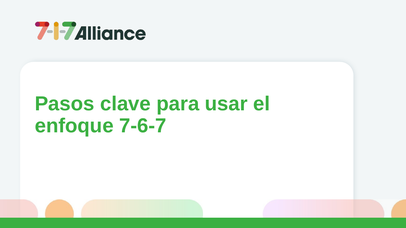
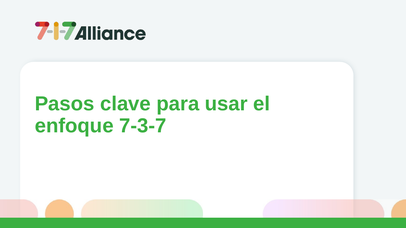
7-6-7: 7-6-7 -> 7-3-7
